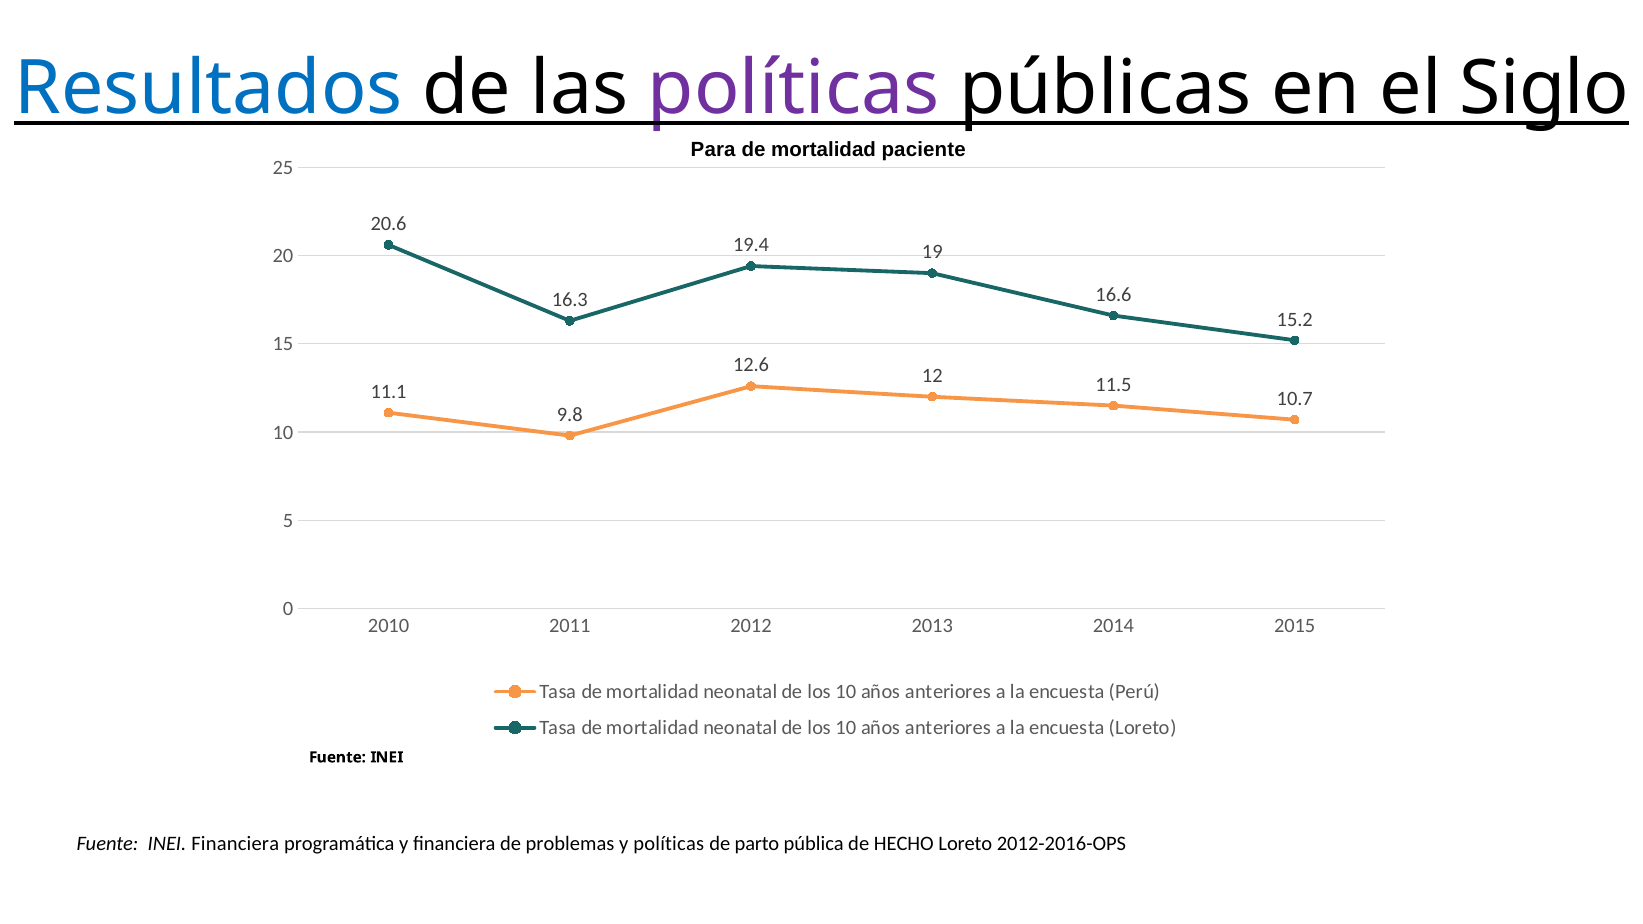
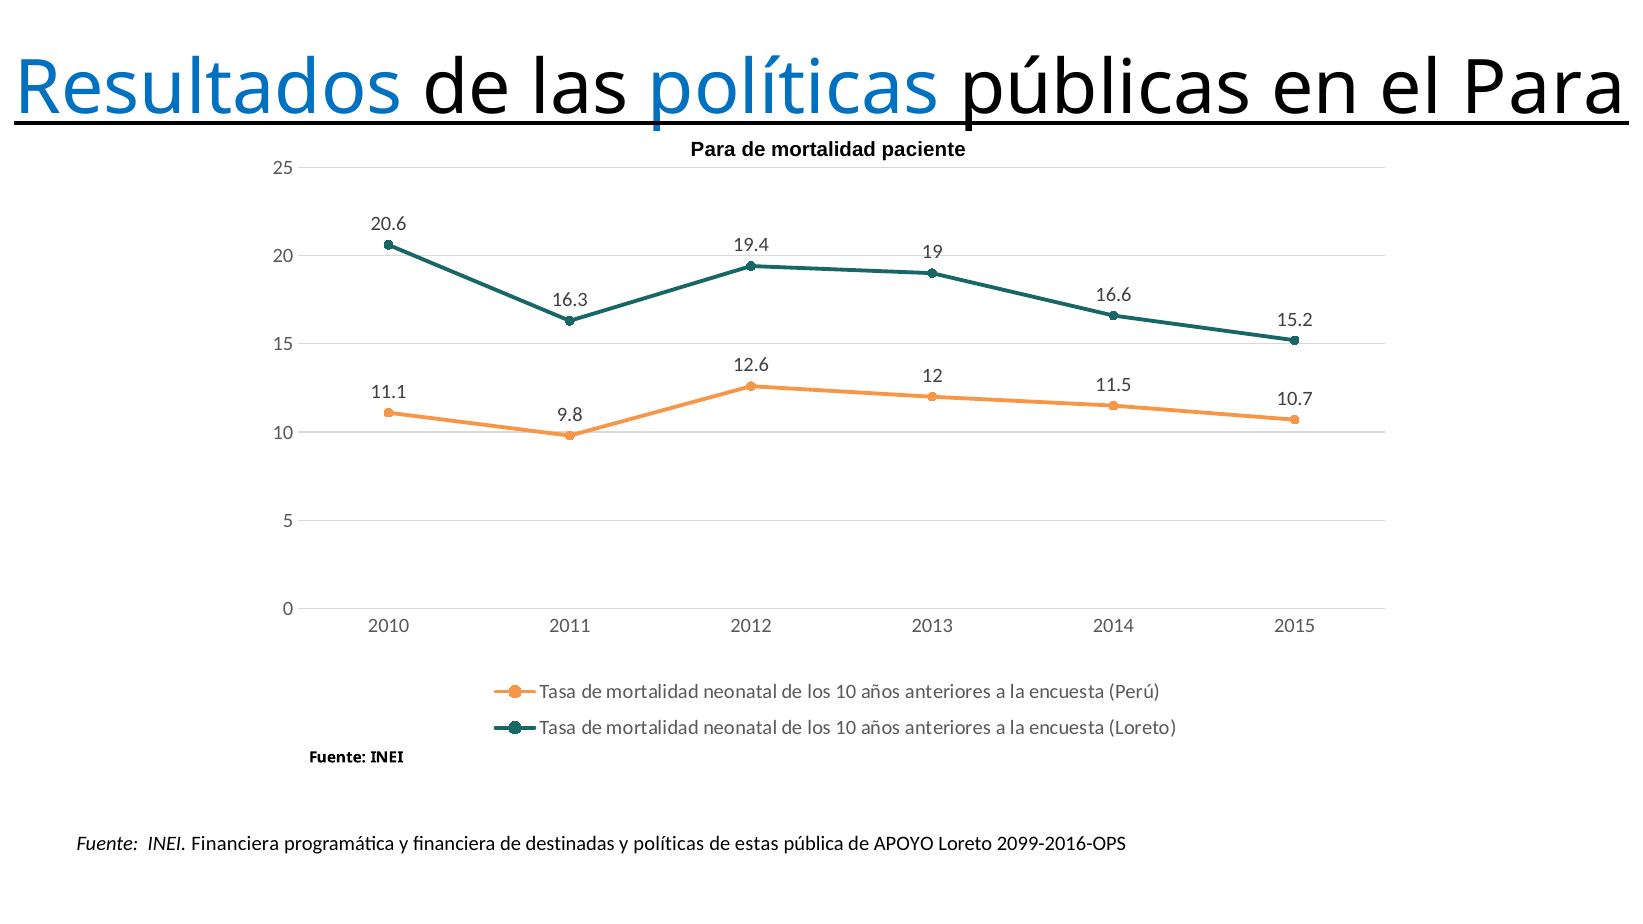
políticas at (794, 89) colour: purple -> blue
el Siglo: Siglo -> Para
problemas: problemas -> destinadas
parto: parto -> estas
HECHO: HECHO -> APOYO
2012-2016-OPS: 2012-2016-OPS -> 2099-2016-OPS
